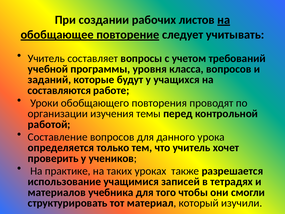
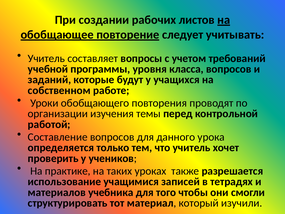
составляются: составляются -> собственном
